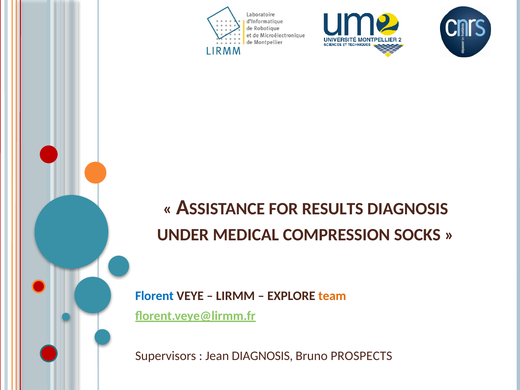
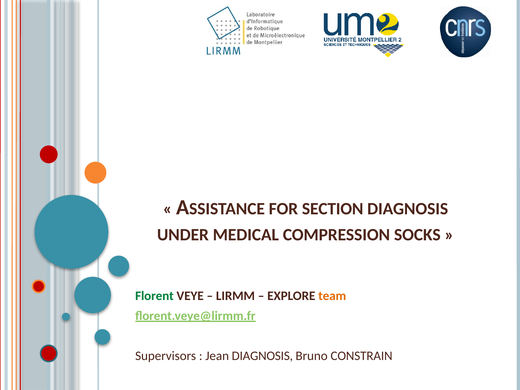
RESULTS: RESULTS -> SECTION
Florent colour: blue -> green
PROSPECTS: PROSPECTS -> CONSTRAIN
